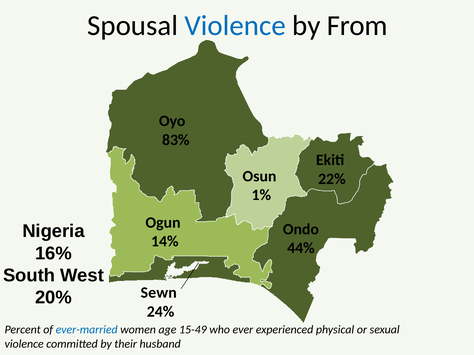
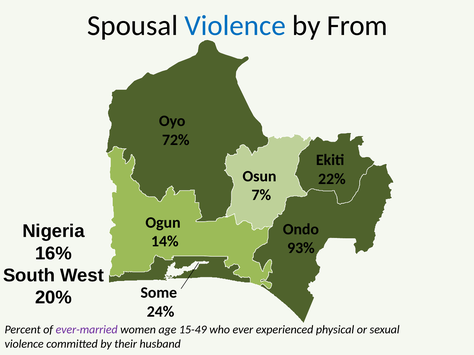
83%: 83% -> 72%
1%: 1% -> 7%
44%: 44% -> 93%
Sewn: Sewn -> Some
ever-married colour: blue -> purple
